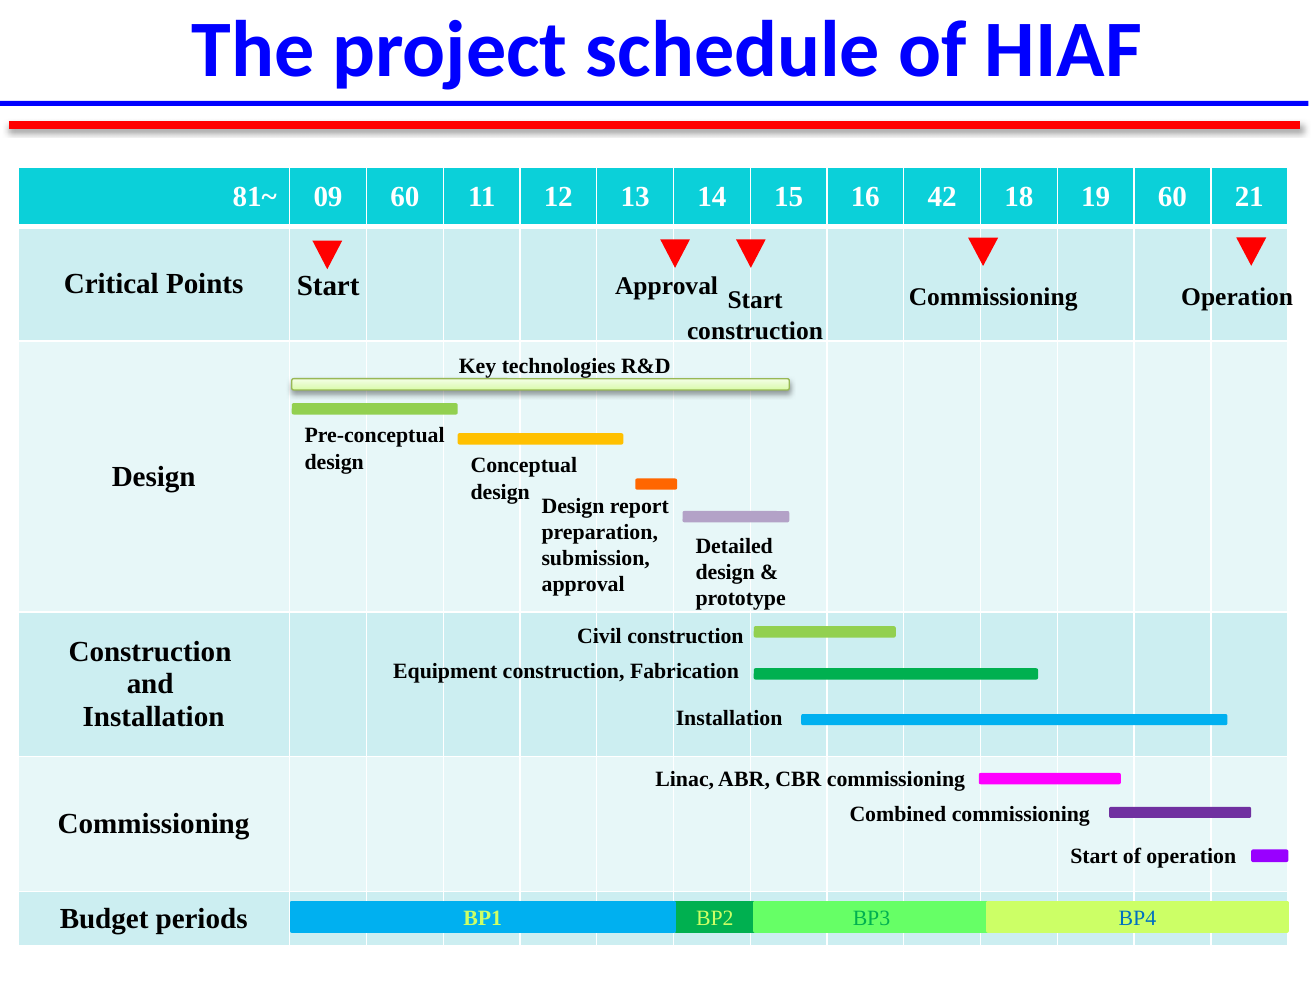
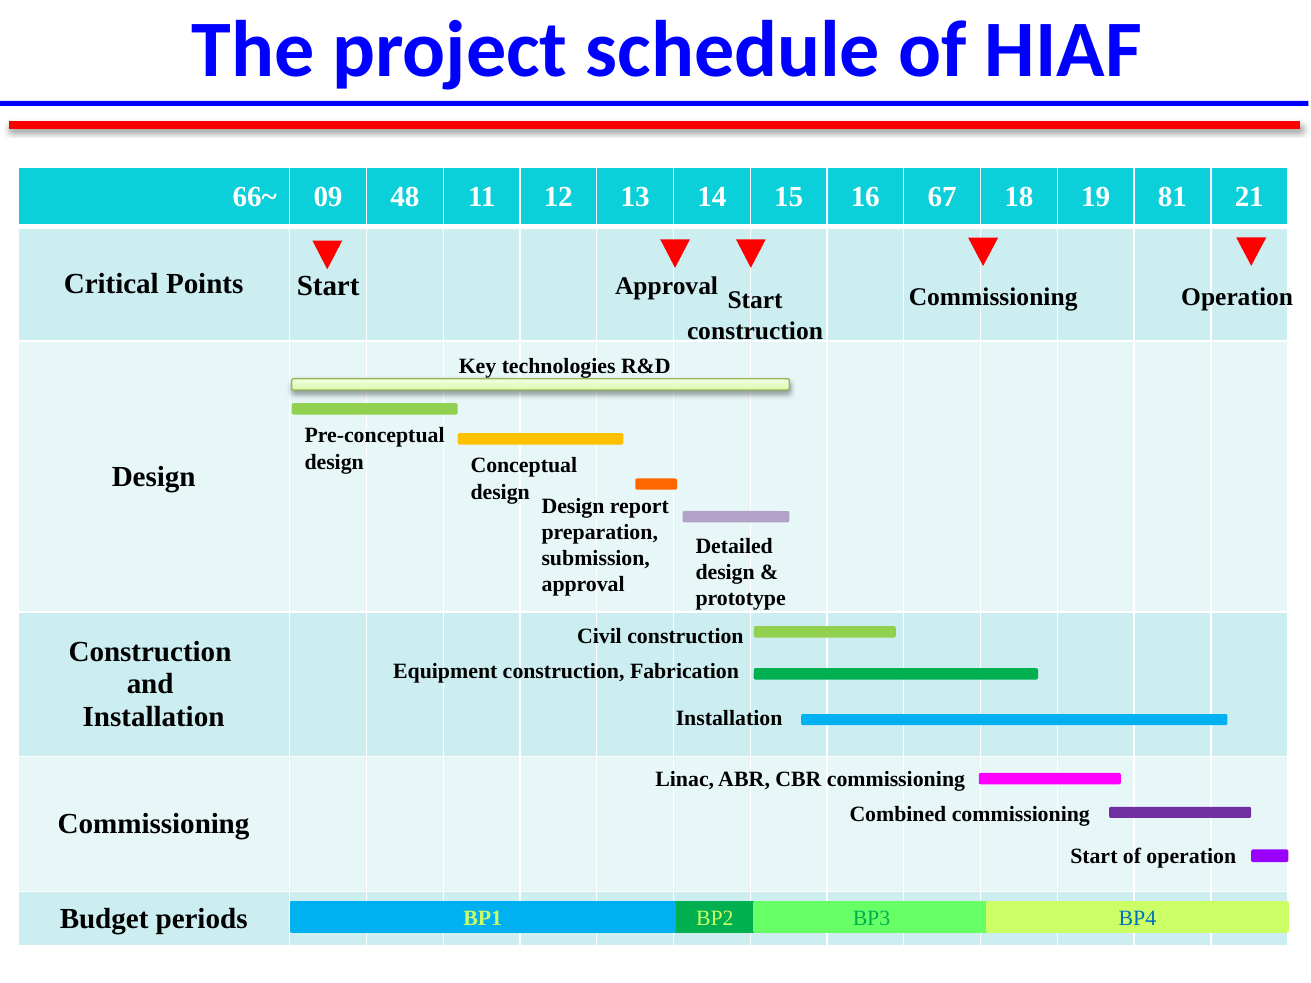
81~: 81~ -> 66~
09 60: 60 -> 48
42: 42 -> 67
19 60: 60 -> 81
